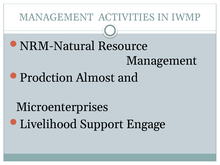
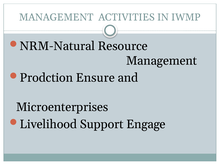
Almost: Almost -> Ensure
